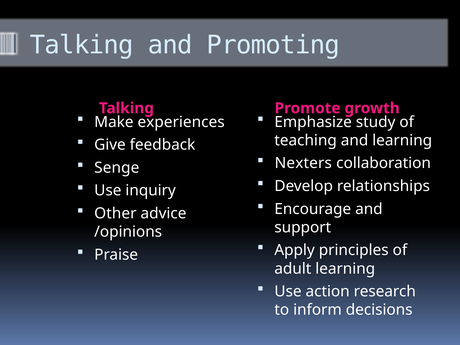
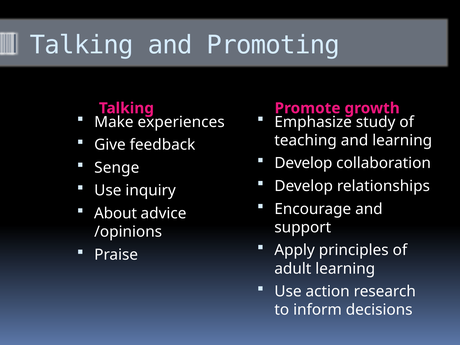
Nexters at (303, 163): Nexters -> Develop
Other: Other -> About
